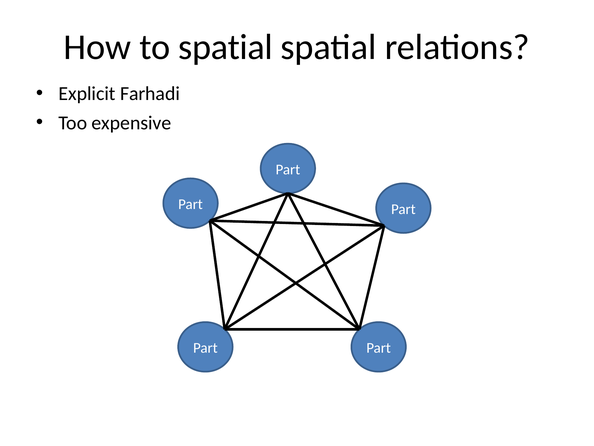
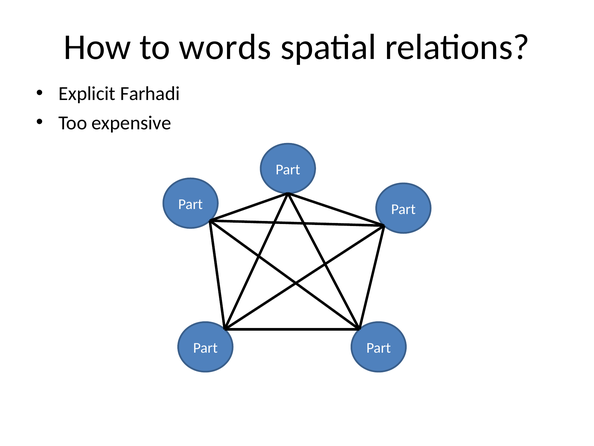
to spatial: spatial -> words
